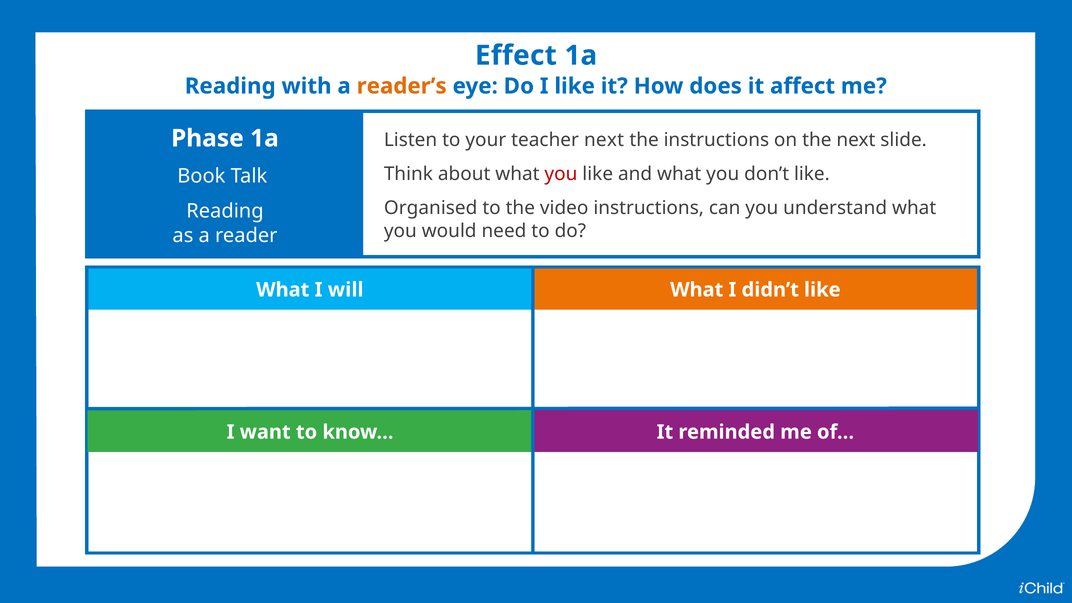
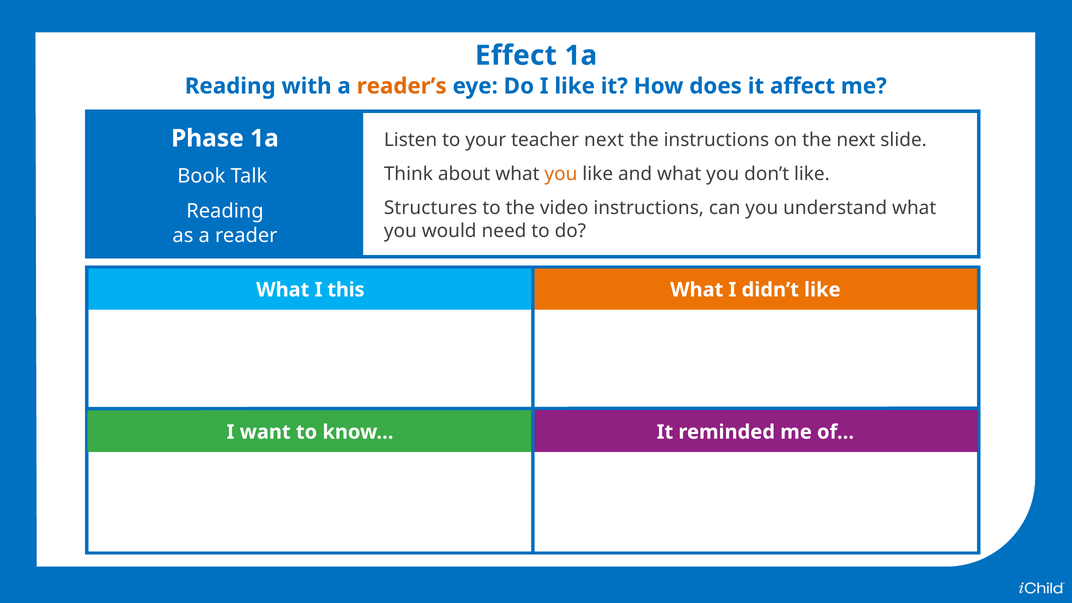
you at (561, 174) colour: red -> orange
Organised: Organised -> Structures
will: will -> this
